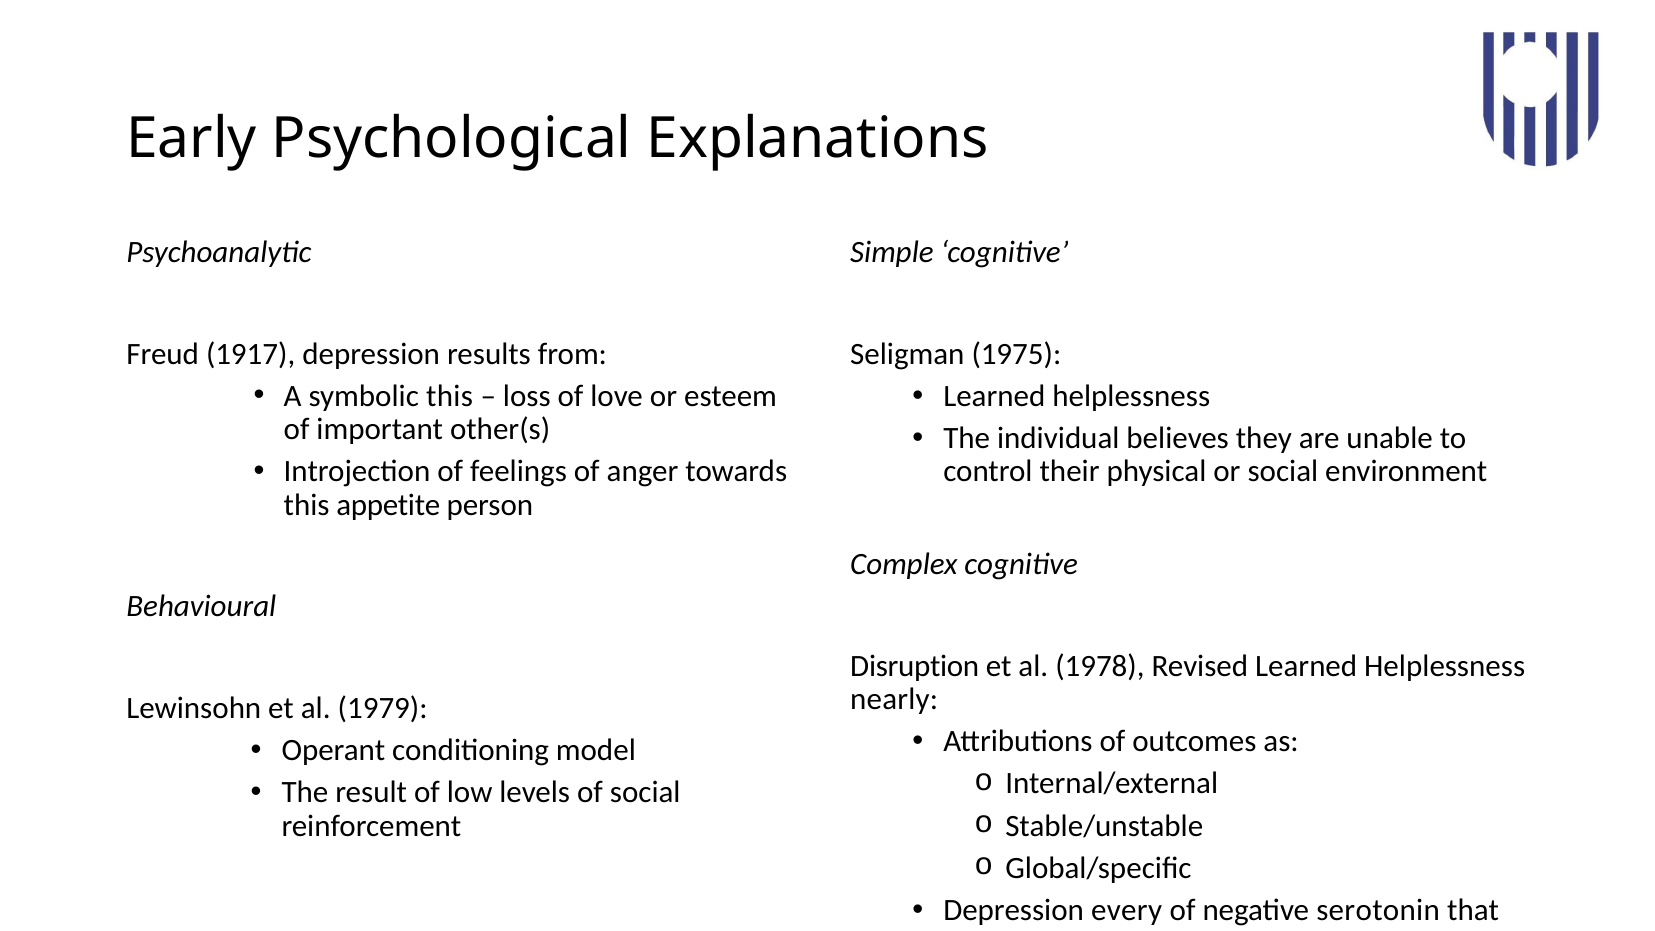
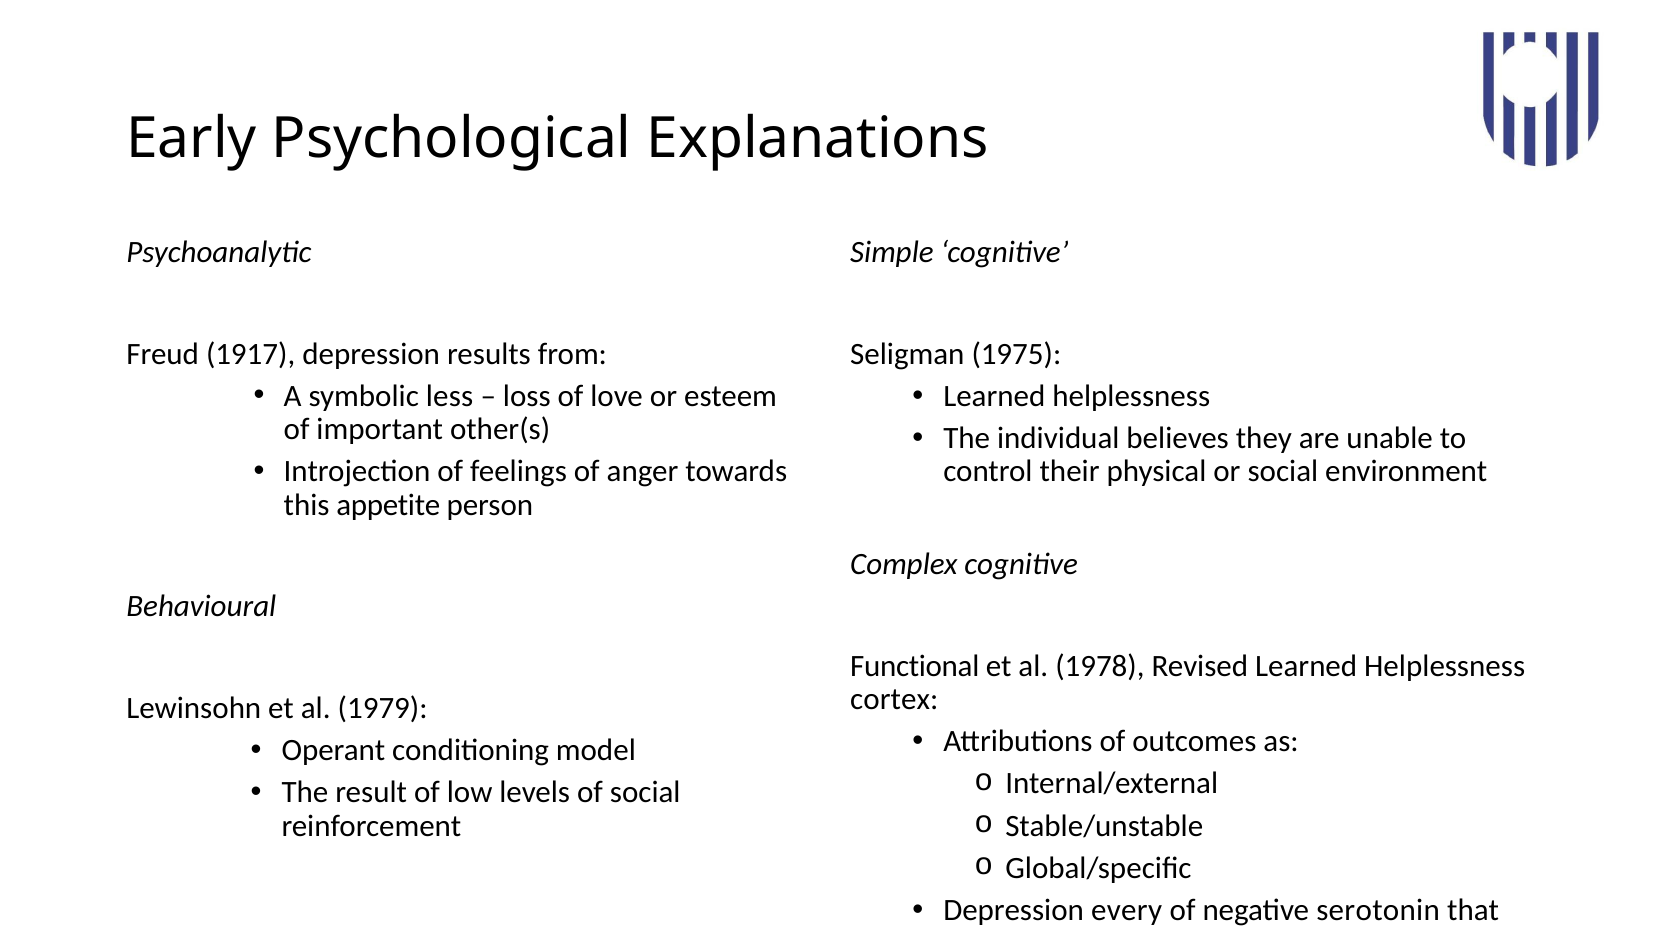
symbolic this: this -> less
Disruption: Disruption -> Functional
nearly: nearly -> cortex
